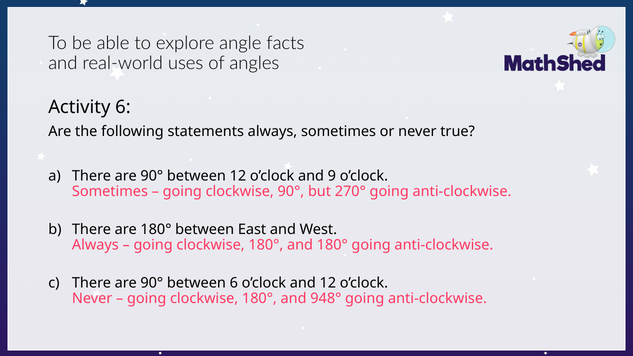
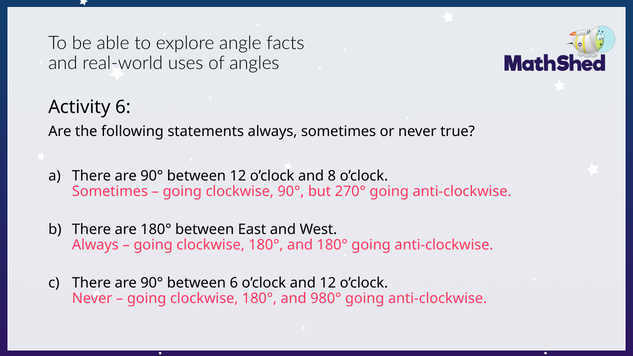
9: 9 -> 8
948°: 948° -> 980°
